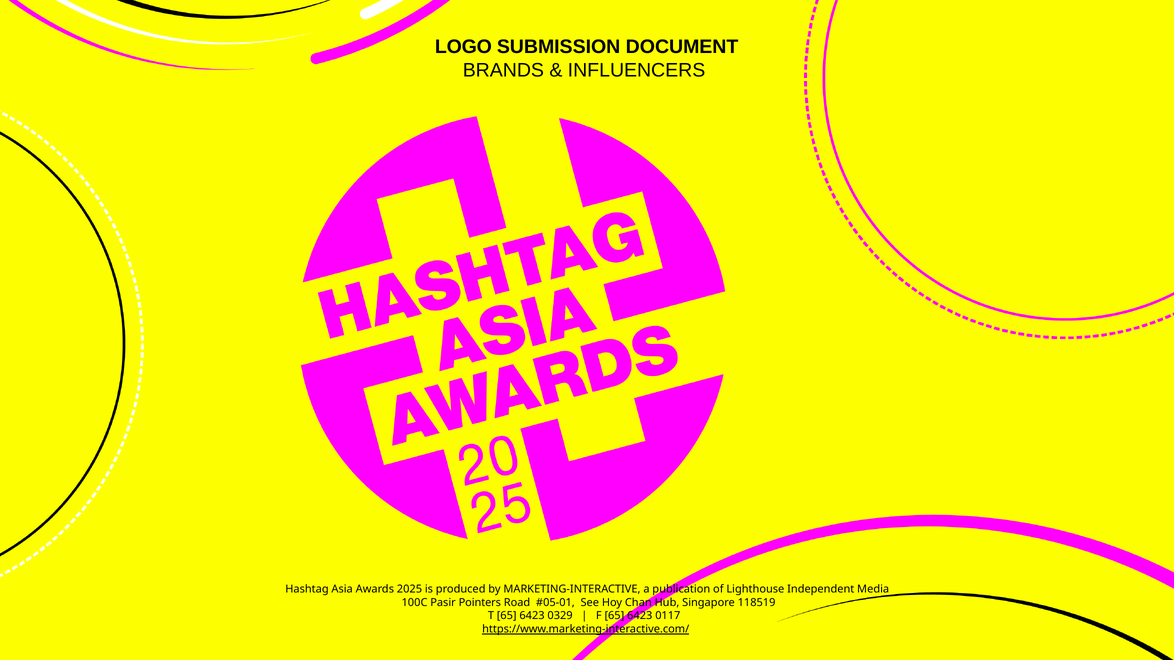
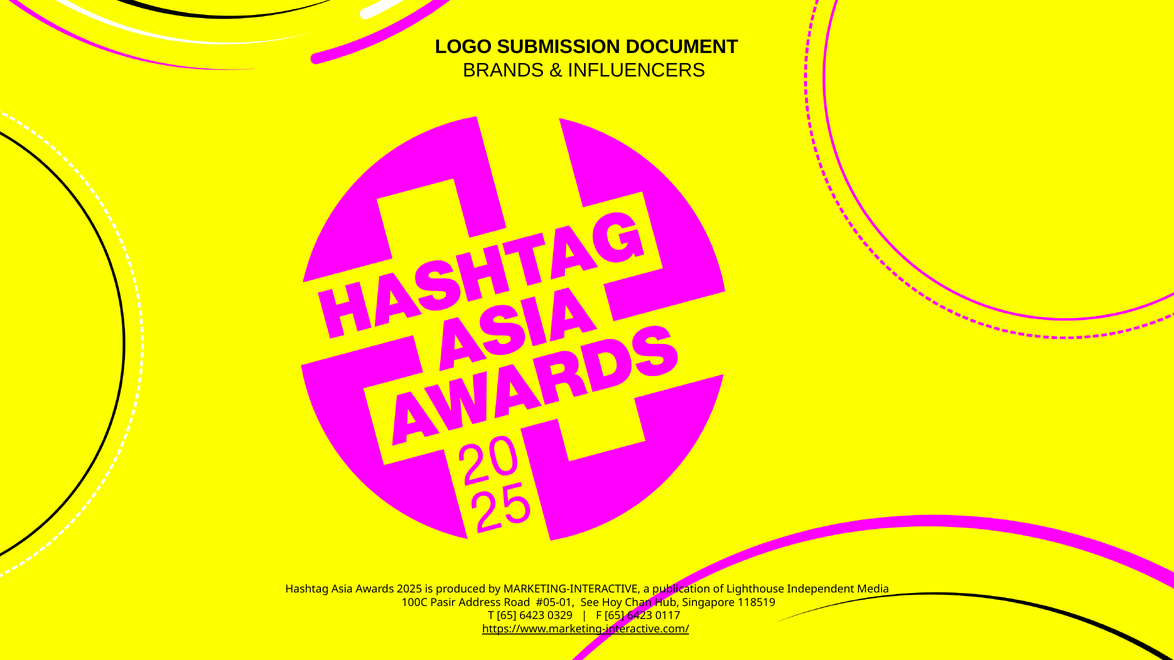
Pointers: Pointers -> Address
